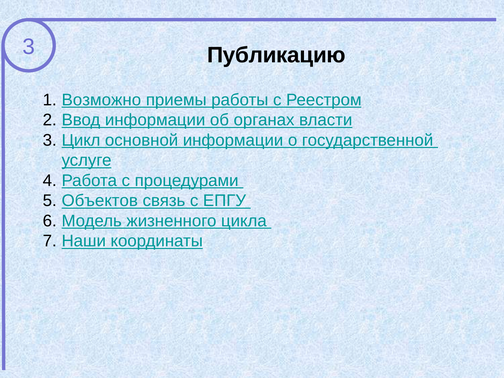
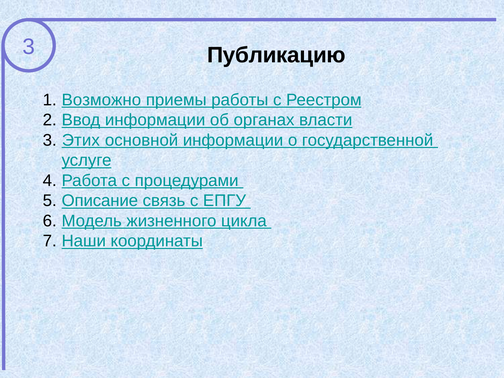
Цикл: Цикл -> Этих
Объектов: Объектов -> Описание
